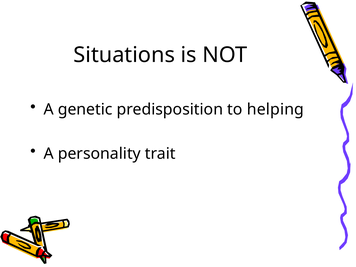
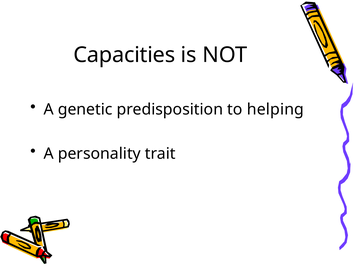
Situations: Situations -> Capacities
